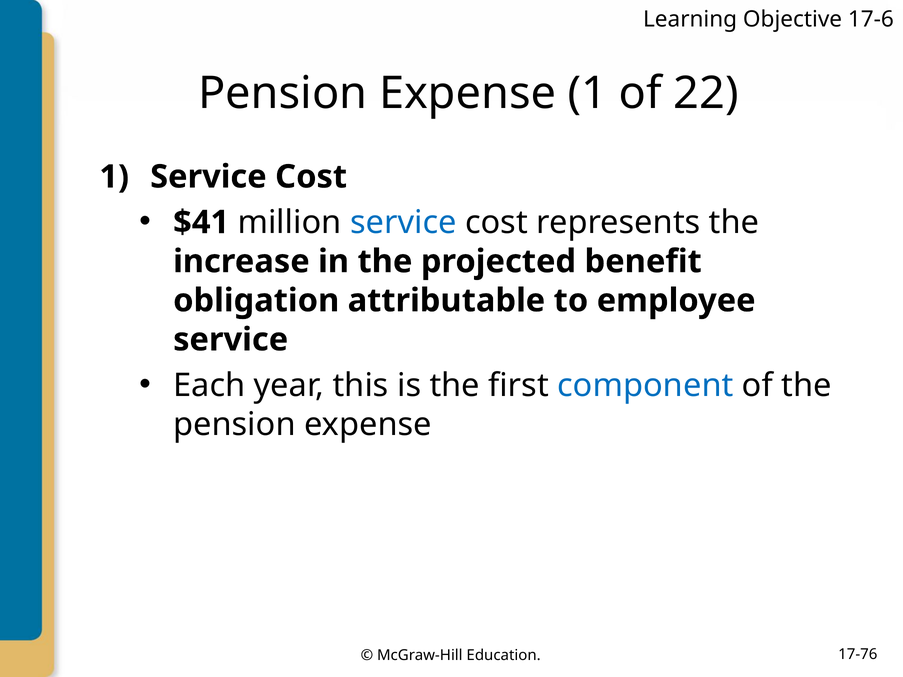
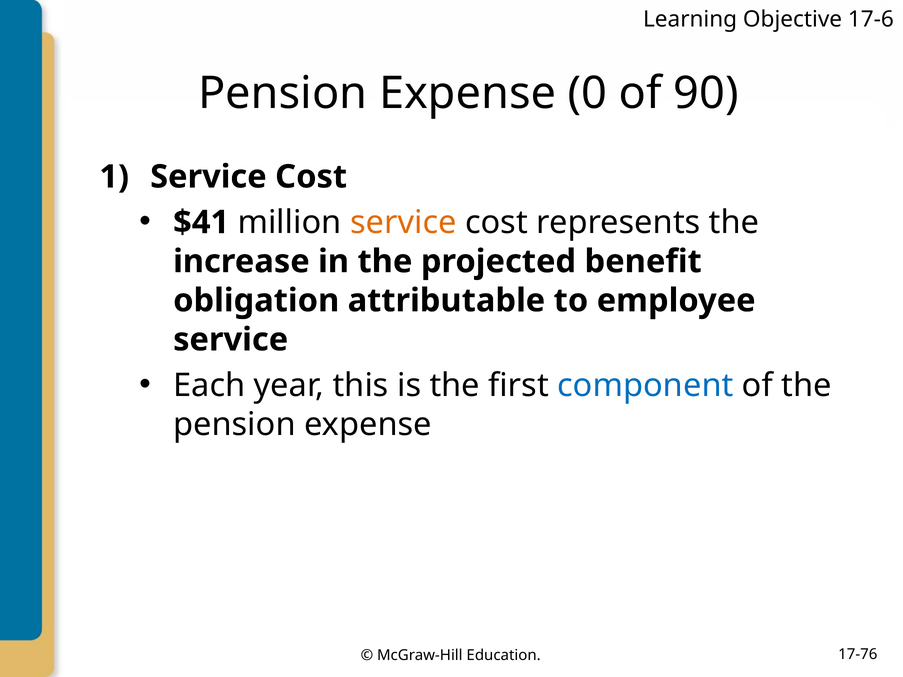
Expense 1: 1 -> 0
22: 22 -> 90
service at (403, 222) colour: blue -> orange
